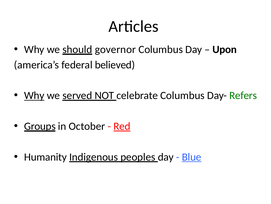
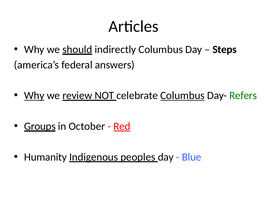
governor: governor -> indirectly
Upon: Upon -> Steps
believed: believed -> answers
served: served -> review
Columbus at (183, 95) underline: none -> present
Blue underline: present -> none
